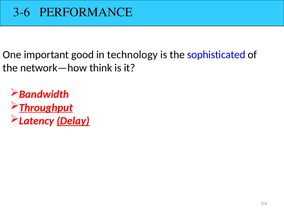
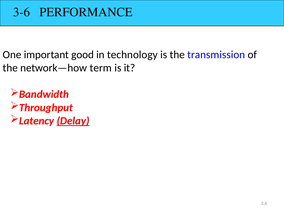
sophisticated: sophisticated -> transmission
think: think -> term
Throughput underline: present -> none
